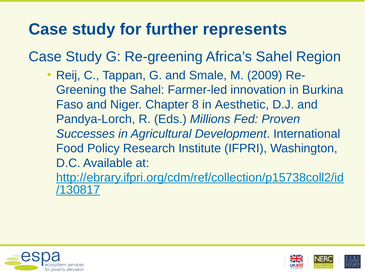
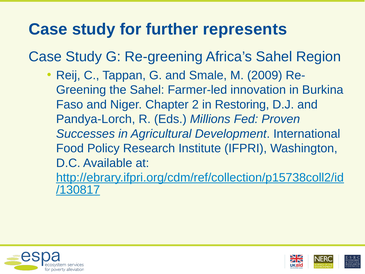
8: 8 -> 2
Aesthetic: Aesthetic -> Restoring
